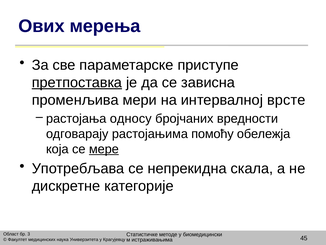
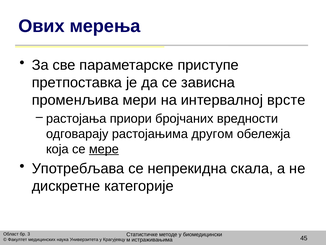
претпоставка underline: present -> none
односу: односу -> приори
помоћу: помоћу -> другом
